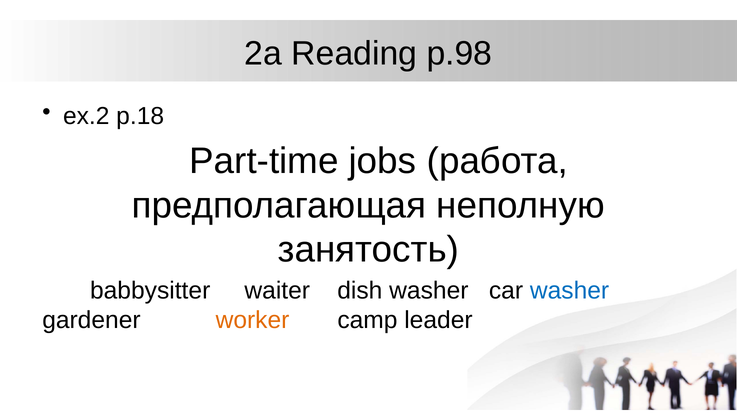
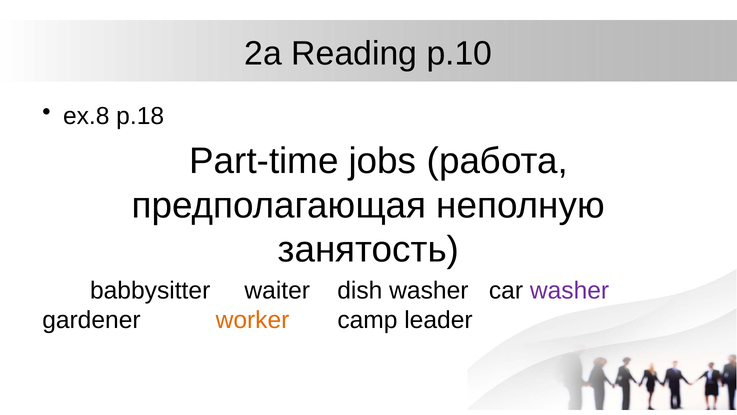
p.98: p.98 -> p.10
ex.2: ex.2 -> ex.8
washer at (570, 290) colour: blue -> purple
